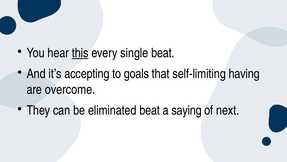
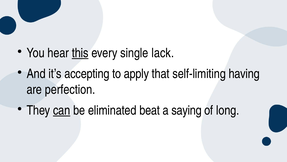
single beat: beat -> lack
goals: goals -> apply
overcome: overcome -> perfection
can underline: none -> present
next: next -> long
